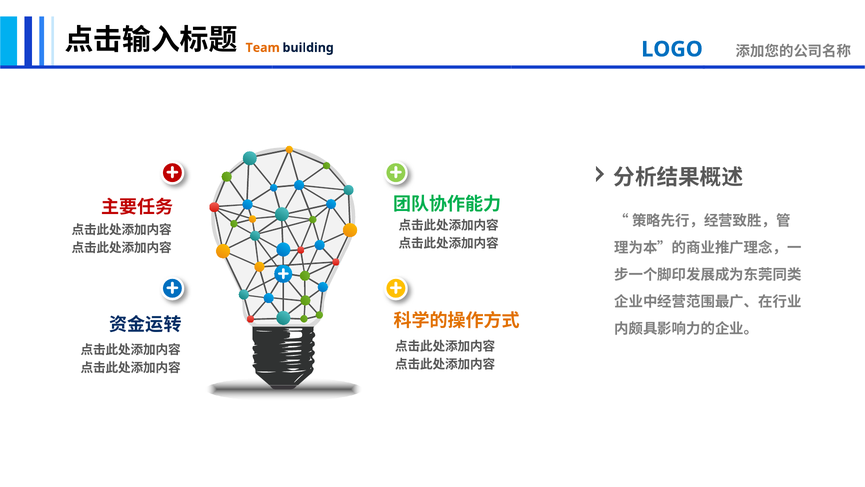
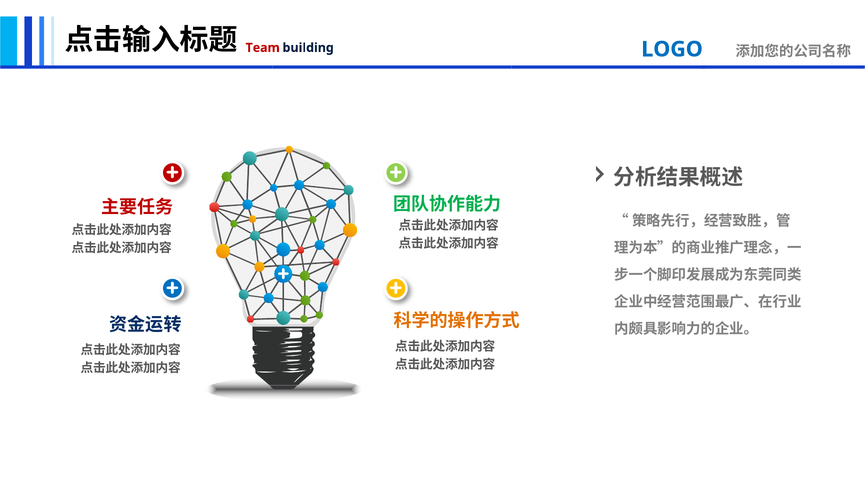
Team colour: orange -> red
